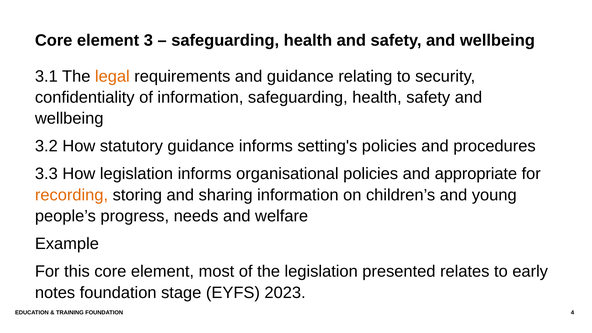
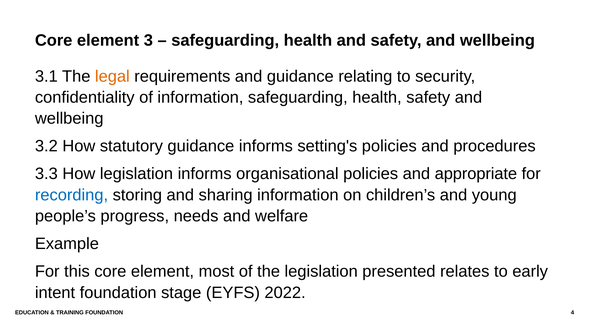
recording colour: orange -> blue
notes: notes -> intent
2023: 2023 -> 2022
